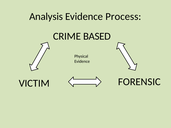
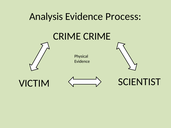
CRIME BASED: BASED -> CRIME
FORENSIC: FORENSIC -> SCIENTIST
